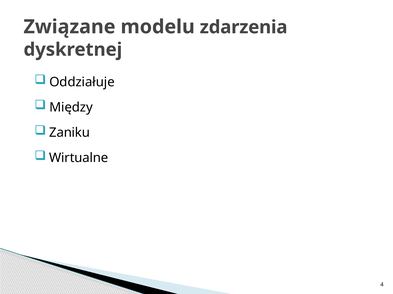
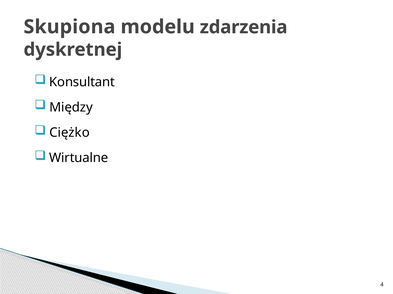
Związane: Związane -> Skupiona
Oddziałuje: Oddziałuje -> Konsultant
Zaniku: Zaniku -> Ciężko
